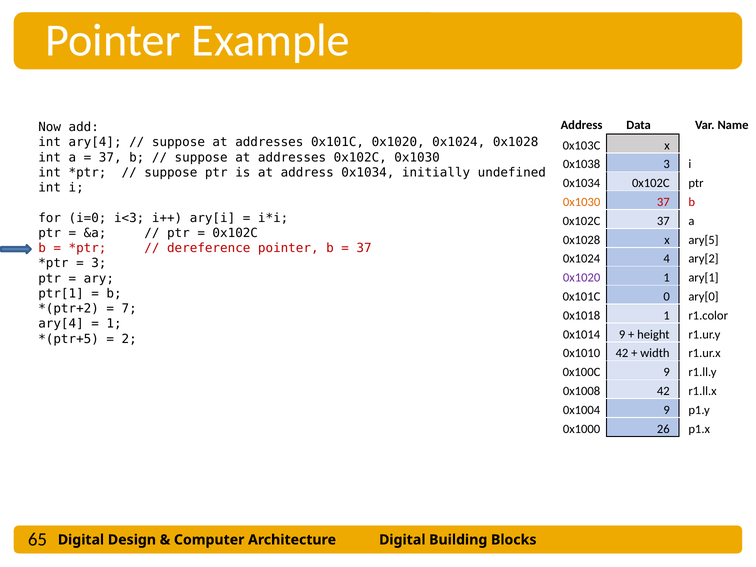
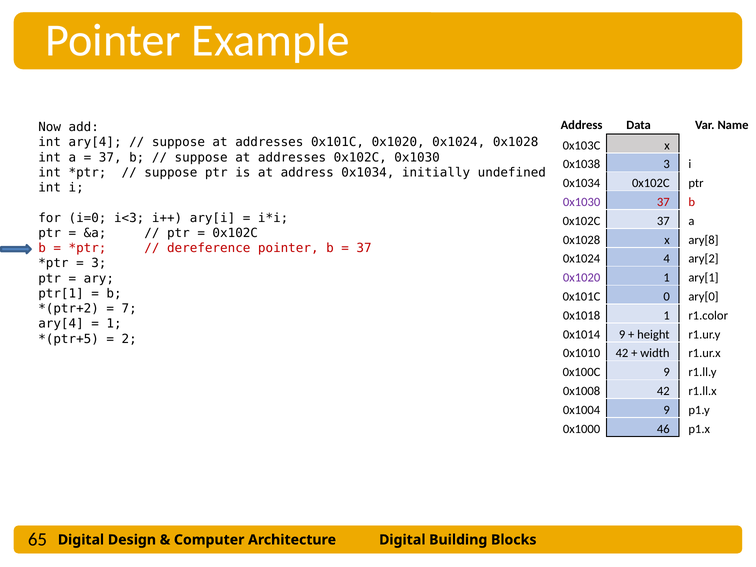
0x1030 at (582, 202) colour: orange -> purple
ary[5: ary[5 -> ary[8
26: 26 -> 46
